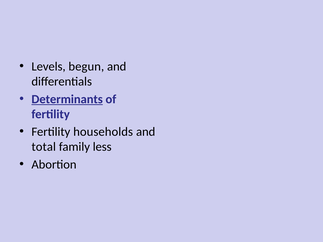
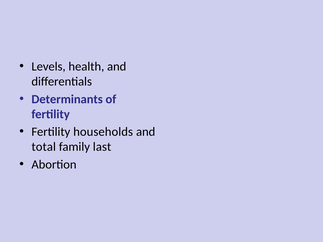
begun: begun -> health
Determinants underline: present -> none
less: less -> last
